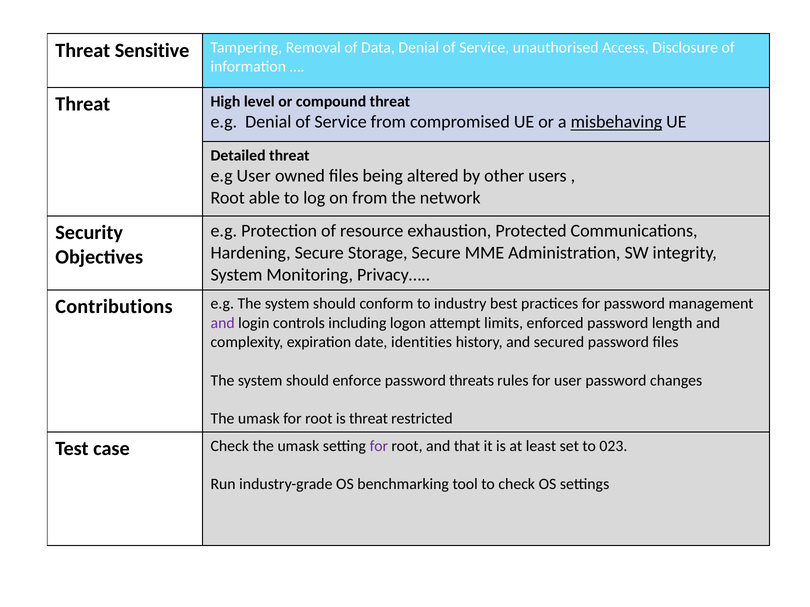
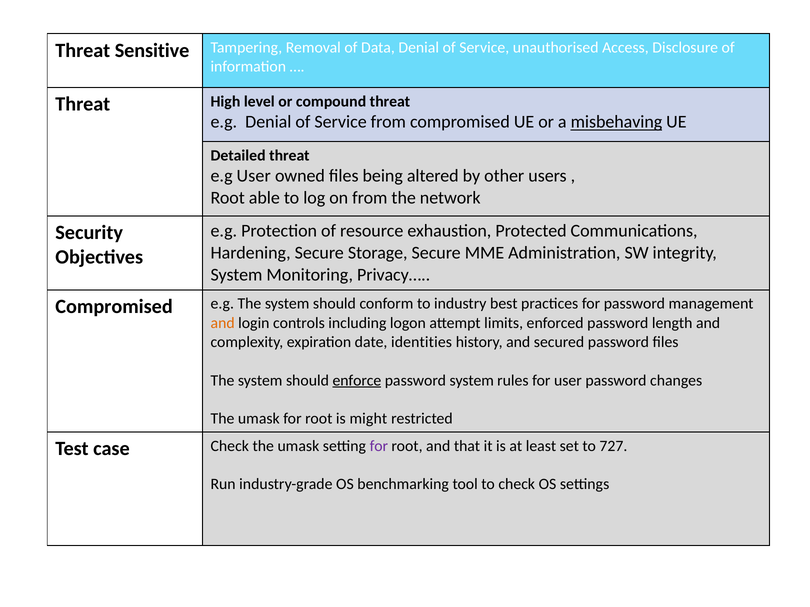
Contributions at (114, 307): Contributions -> Compromised
and at (223, 323) colour: purple -> orange
enforce underline: none -> present
password threats: threats -> system
is threat: threat -> might
023: 023 -> 727
